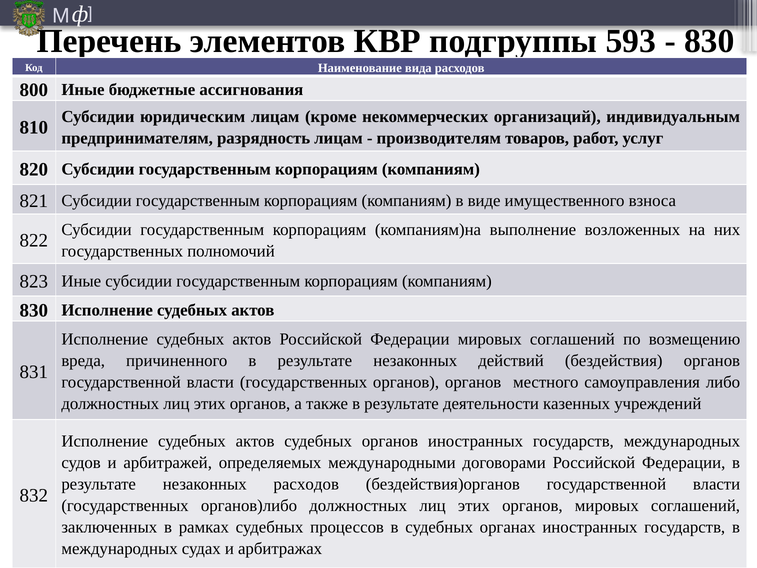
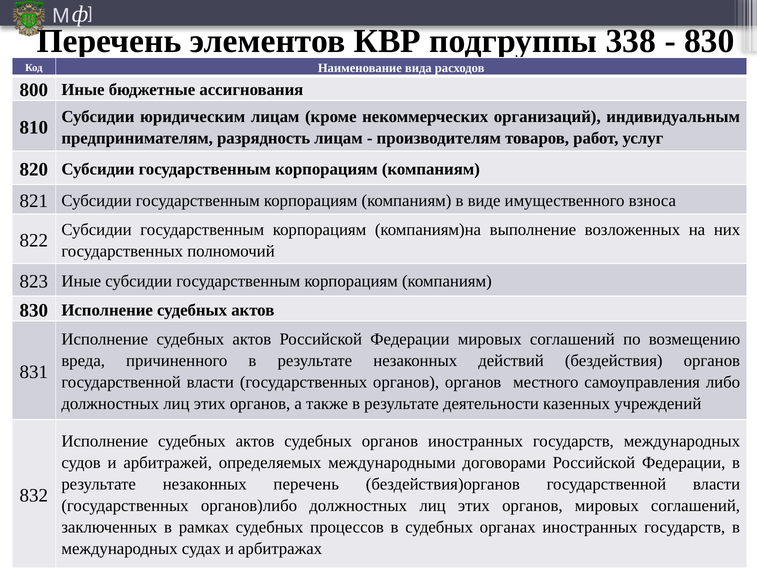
593: 593 -> 338
незаконных расходов: расходов -> перечень
